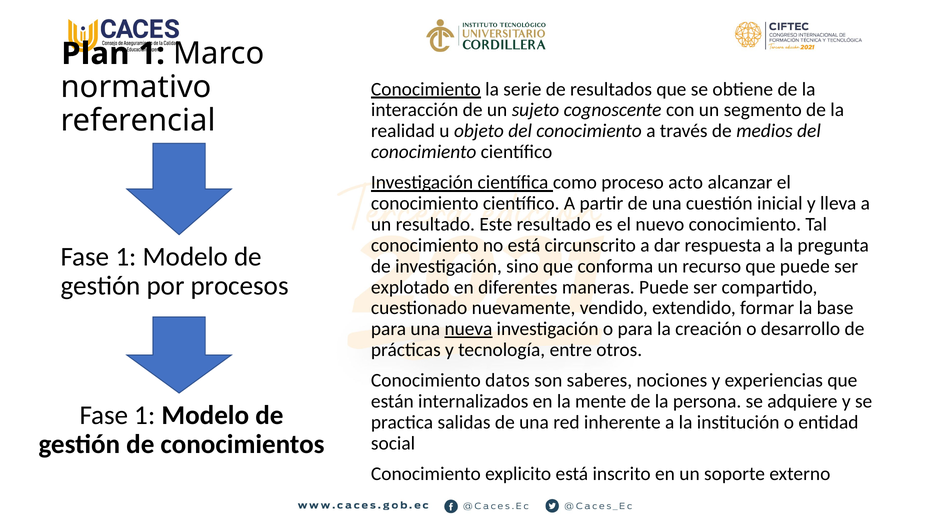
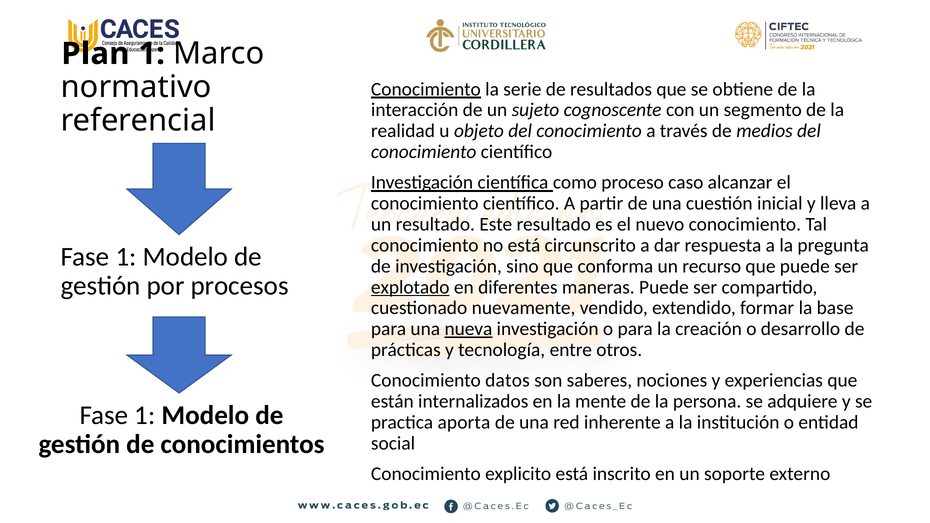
acto: acto -> caso
explotado underline: none -> present
salidas: salidas -> aporta
